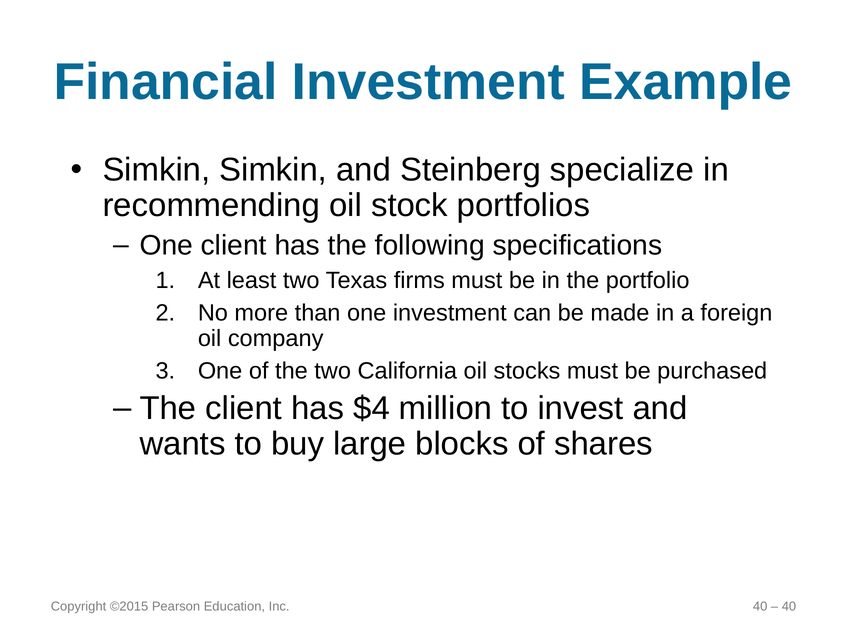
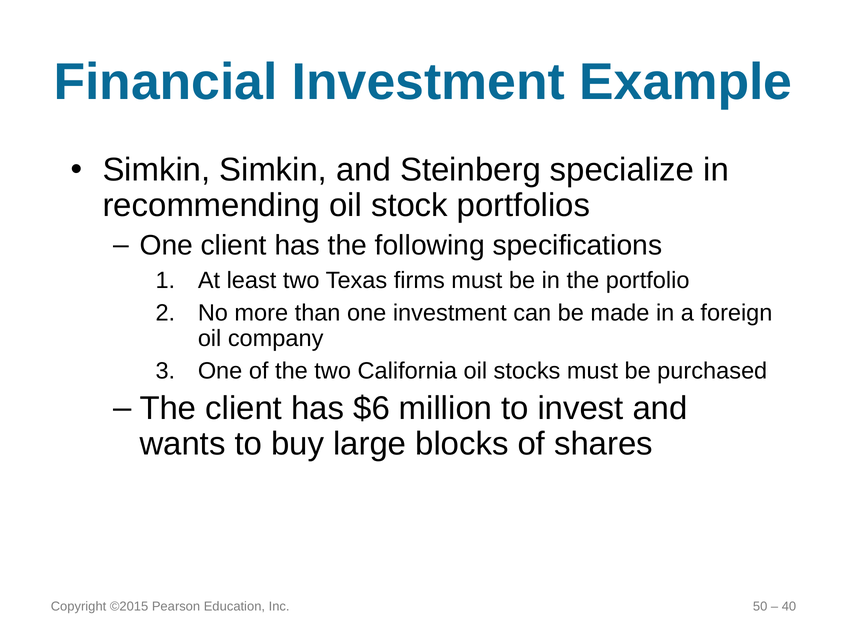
$4: $4 -> $6
Inc 40: 40 -> 50
